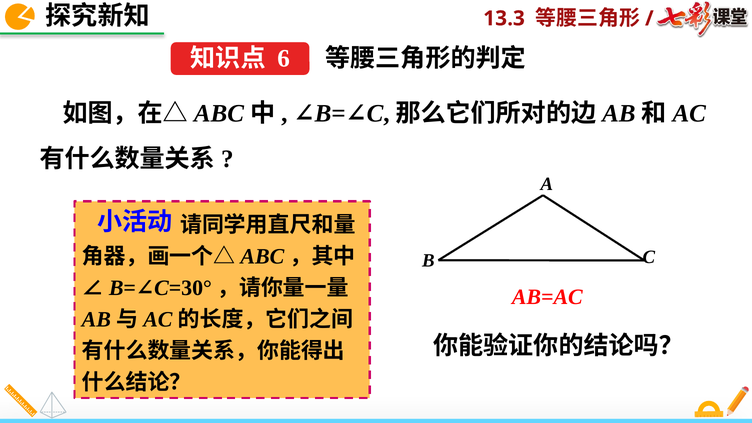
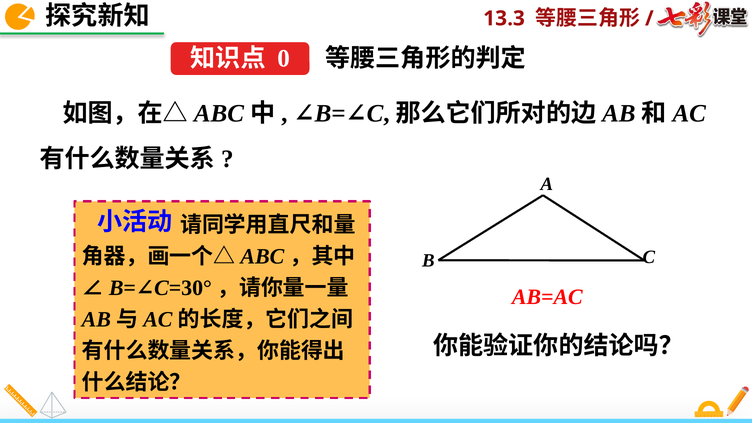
6: 6 -> 0
